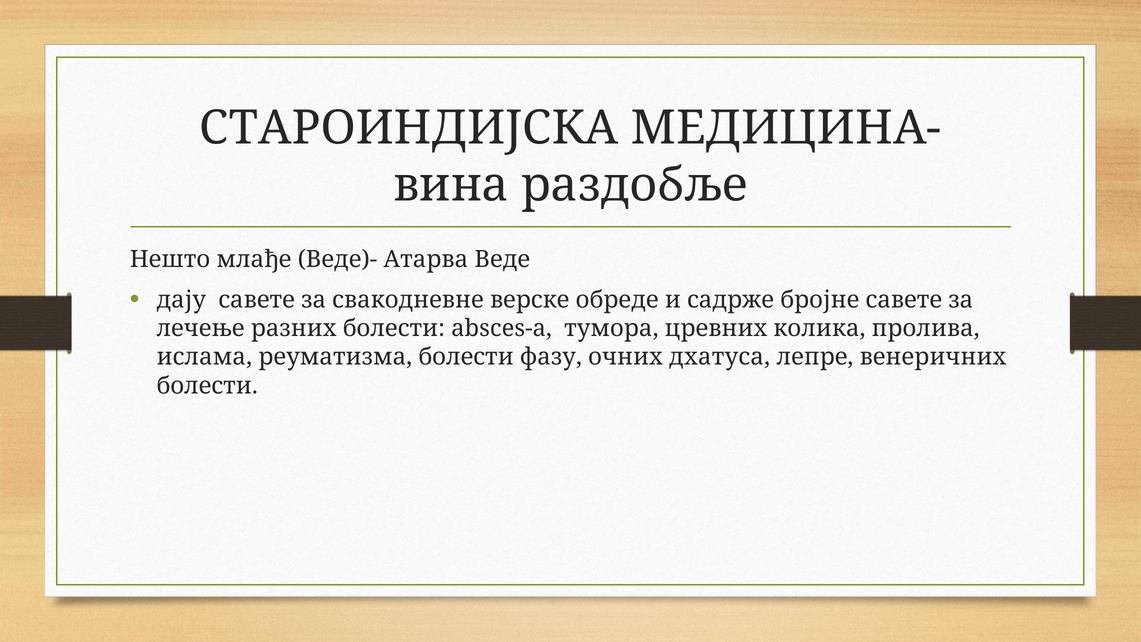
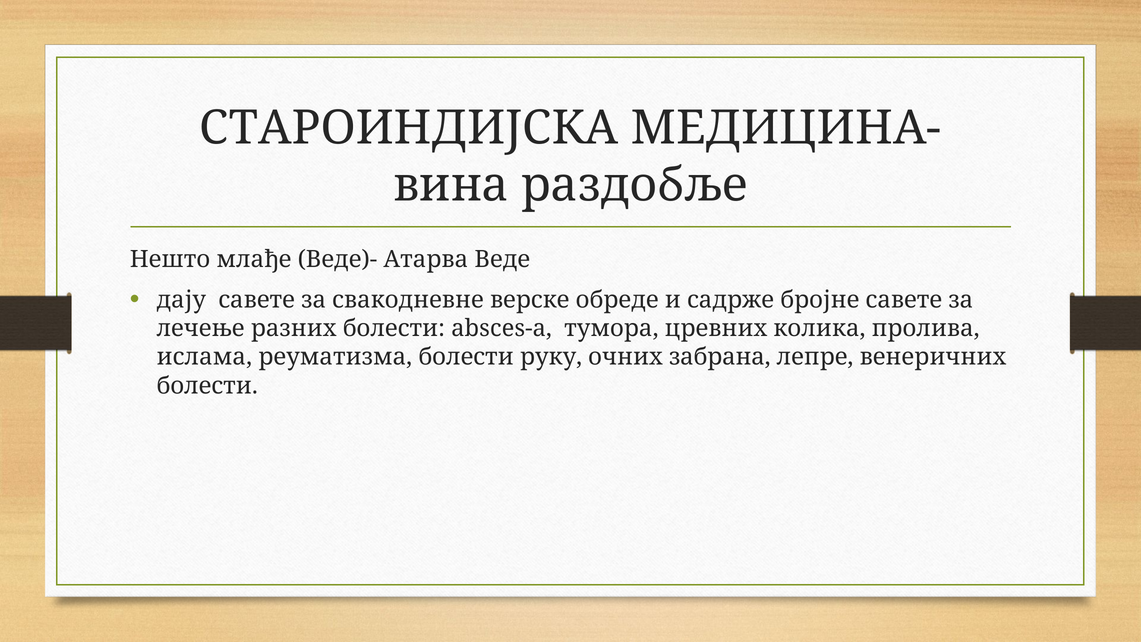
фазу: фазу -> руку
дхатуса: дхатуса -> забрана
